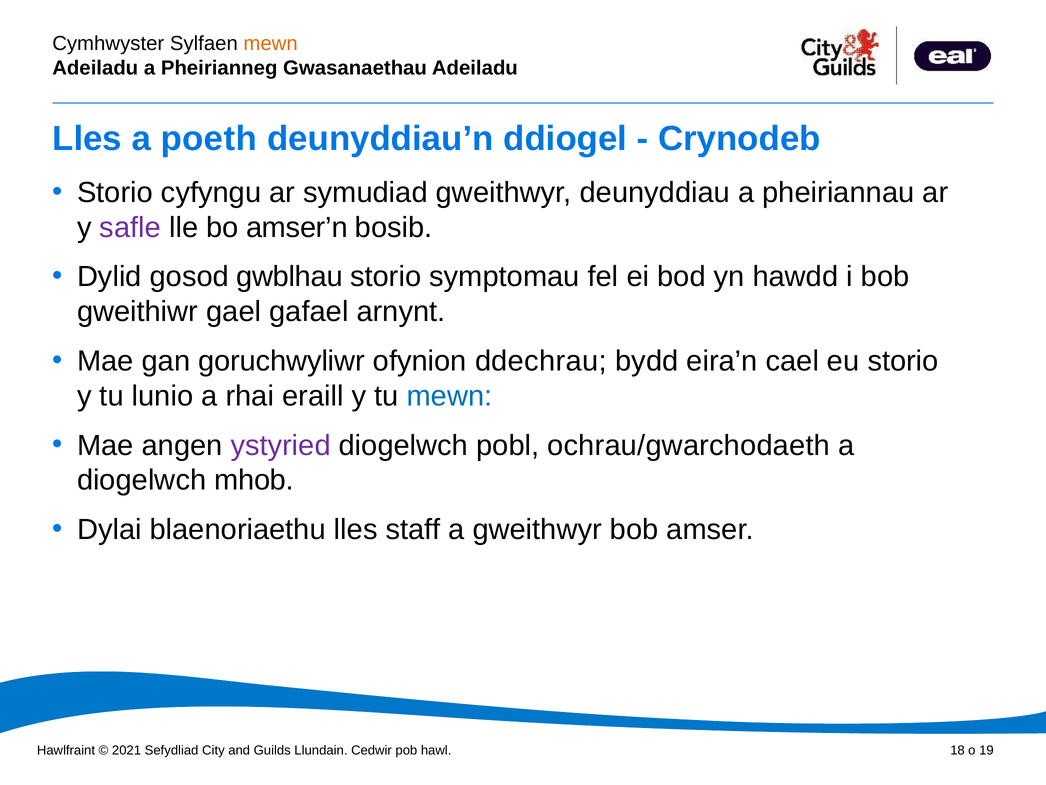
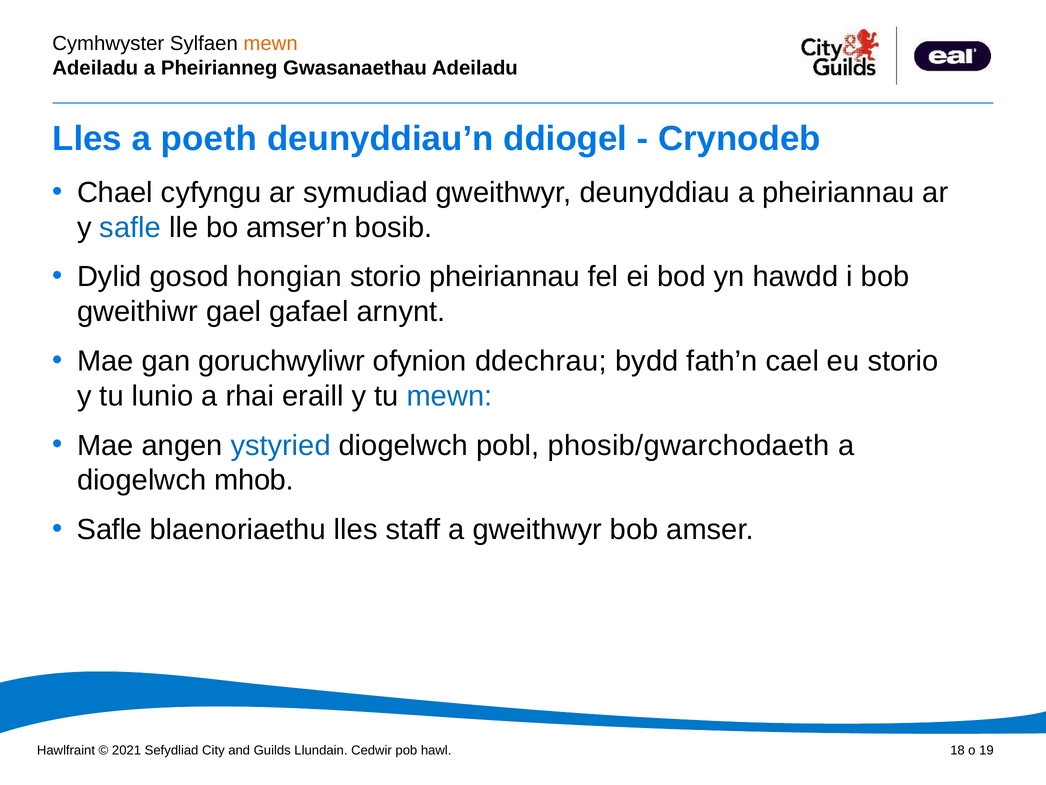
Storio at (115, 192): Storio -> Chael
safle at (130, 227) colour: purple -> blue
gwblhau: gwblhau -> hongian
storio symptomau: symptomau -> pheiriannau
eira’n: eira’n -> fath’n
ystyried colour: purple -> blue
ochrau/gwarchodaeth: ochrau/gwarchodaeth -> phosib/gwarchodaeth
Dylai at (109, 529): Dylai -> Safle
